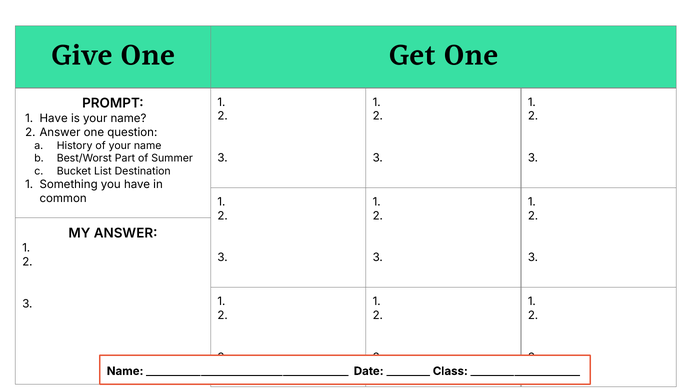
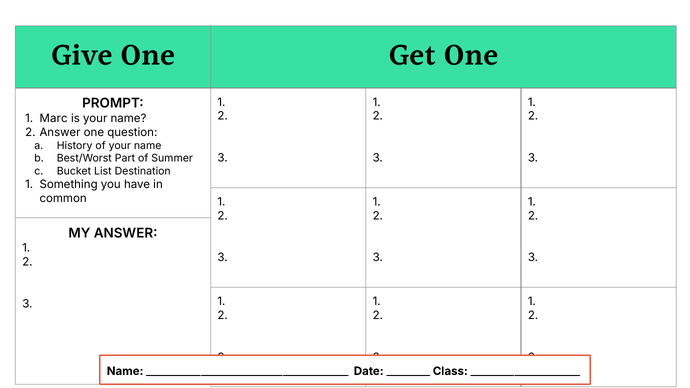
1 Have: Have -> Marc
